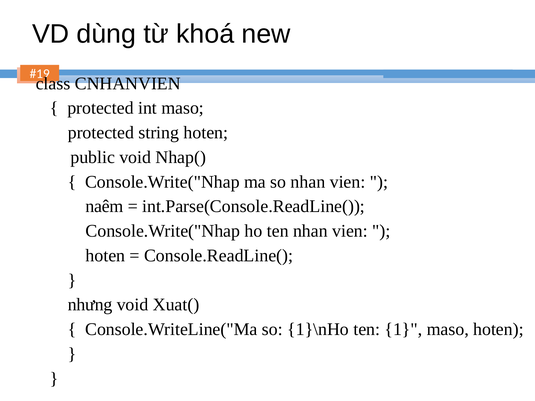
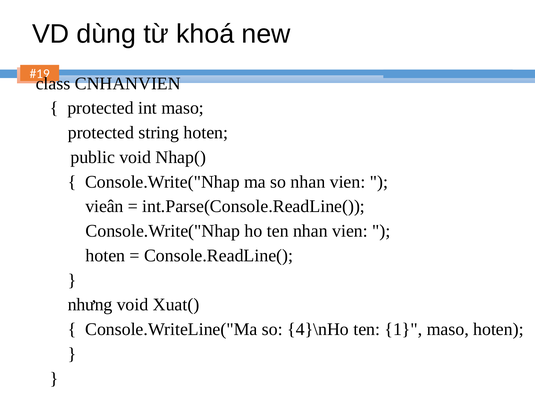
naêm: naêm -> vieân
1}\nHo: 1}\nHo -> 4}\nHo
